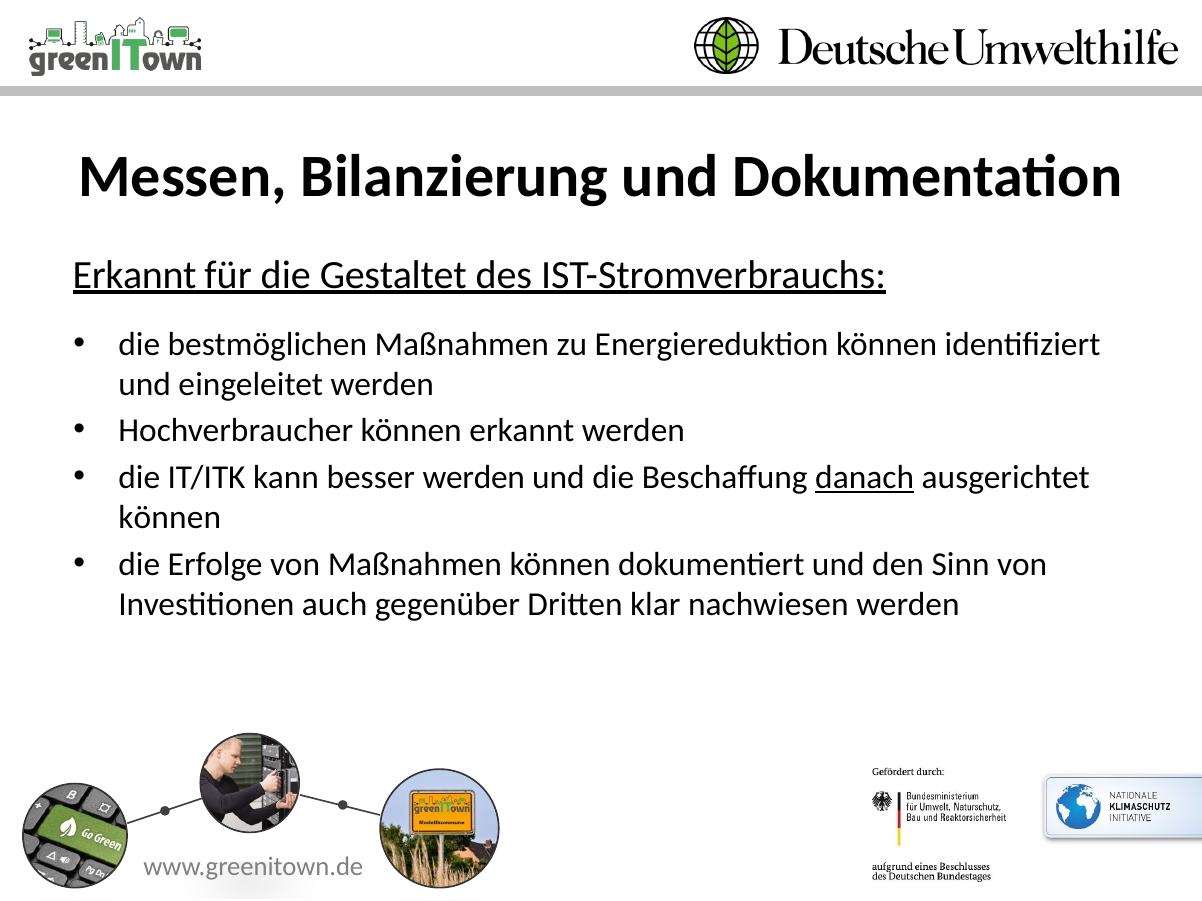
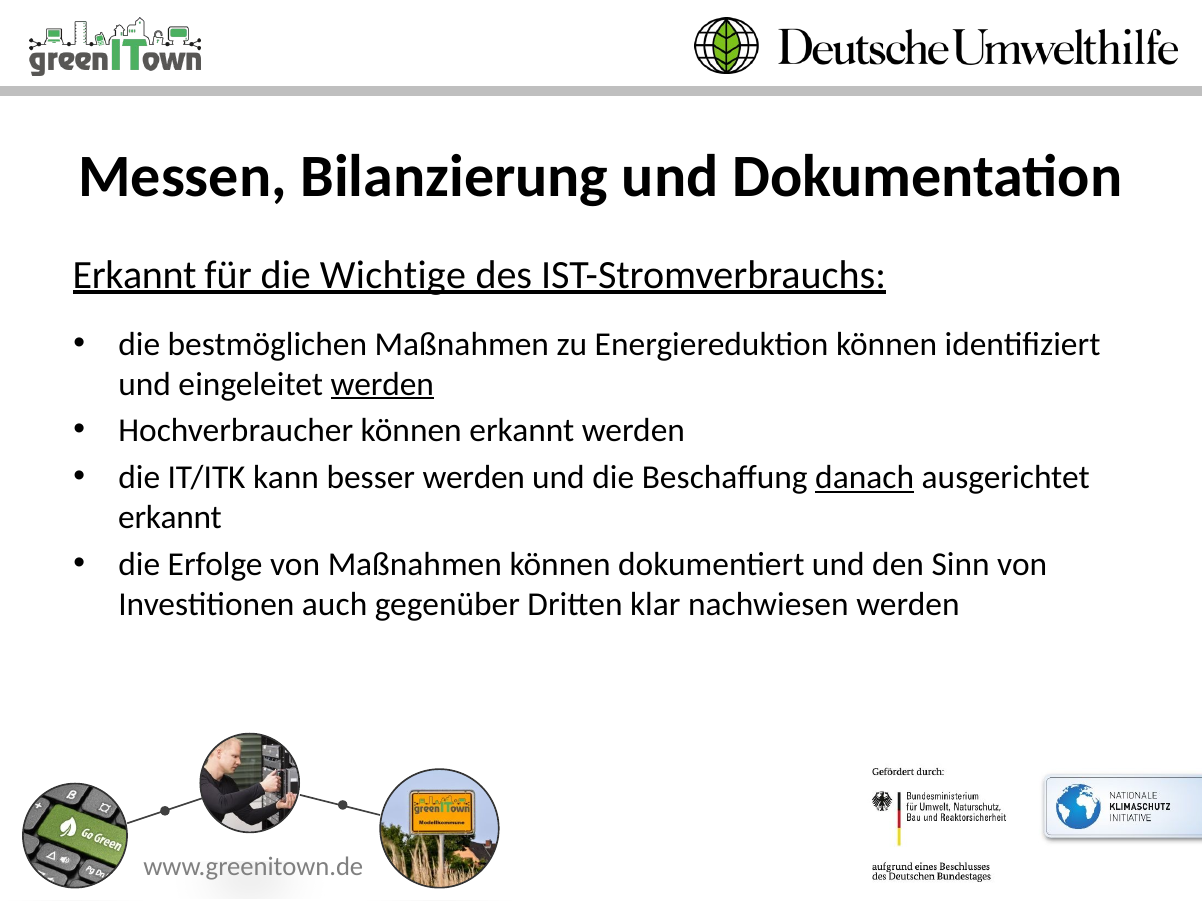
Gestaltet: Gestaltet -> Wichtige
werden at (382, 384) underline: none -> present
können at (170, 518): können -> erkannt
